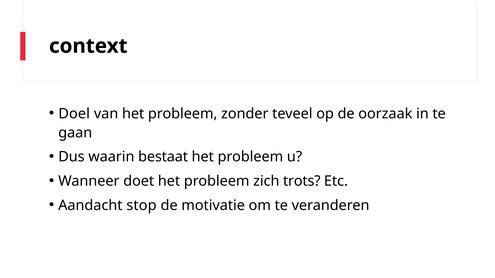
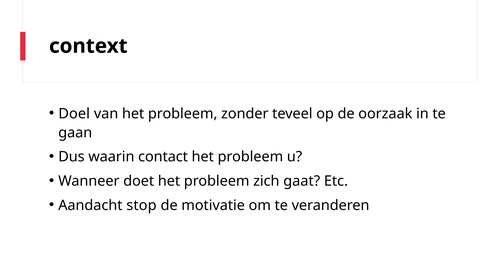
bestaat: bestaat -> contact
trots: trots -> gaat
